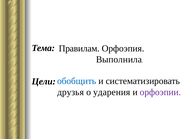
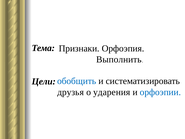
Правилам: Правилам -> Признаки
Выполнила: Выполнила -> Выполнить
орфоэпии colour: purple -> blue
